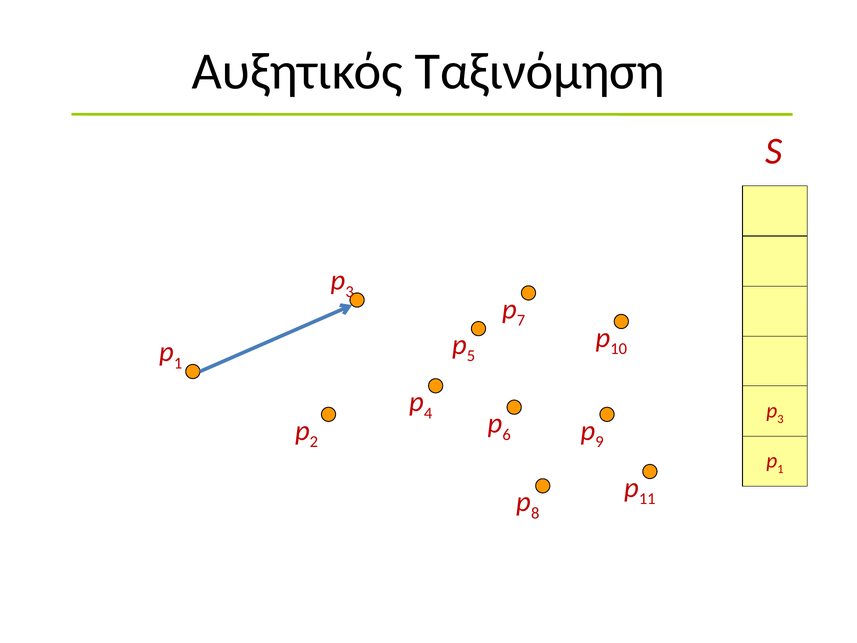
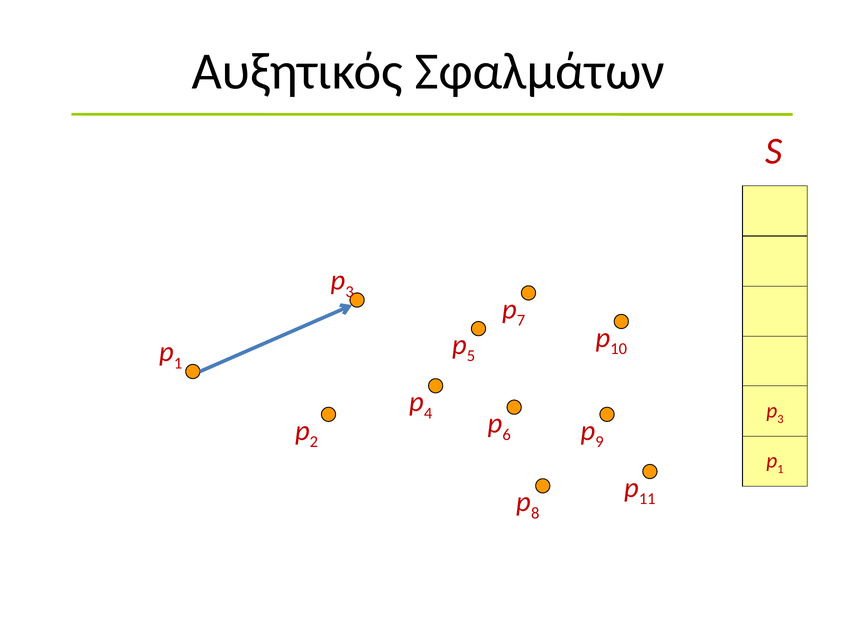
Ταξινόμηση: Ταξινόμηση -> Σφαλμάτων
